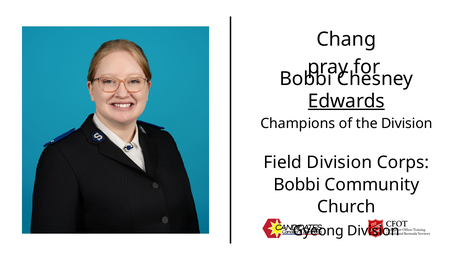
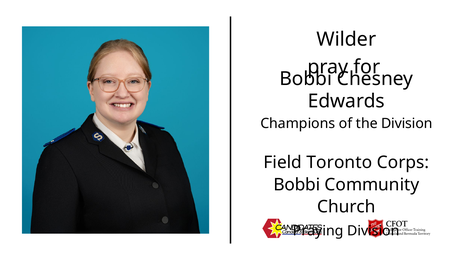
Chang: Chang -> Wilder
Edwards underline: present -> none
Field Division: Division -> Toronto
Gyeong: Gyeong -> Praying
